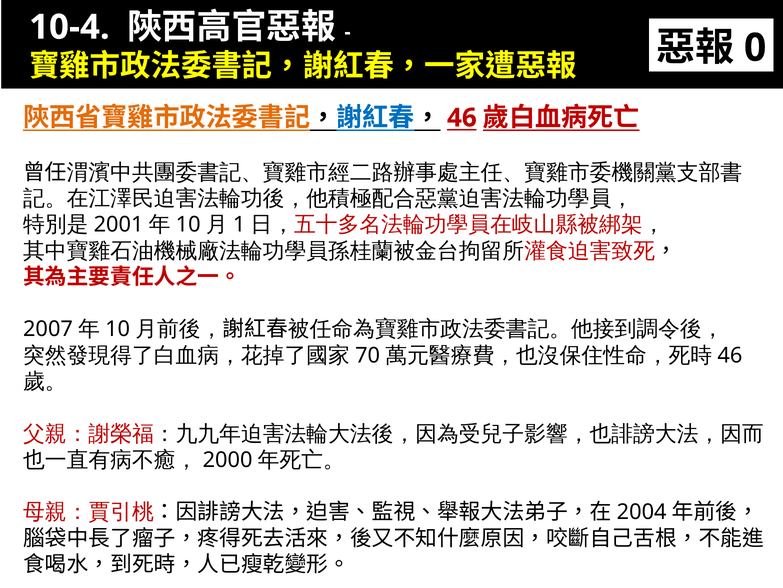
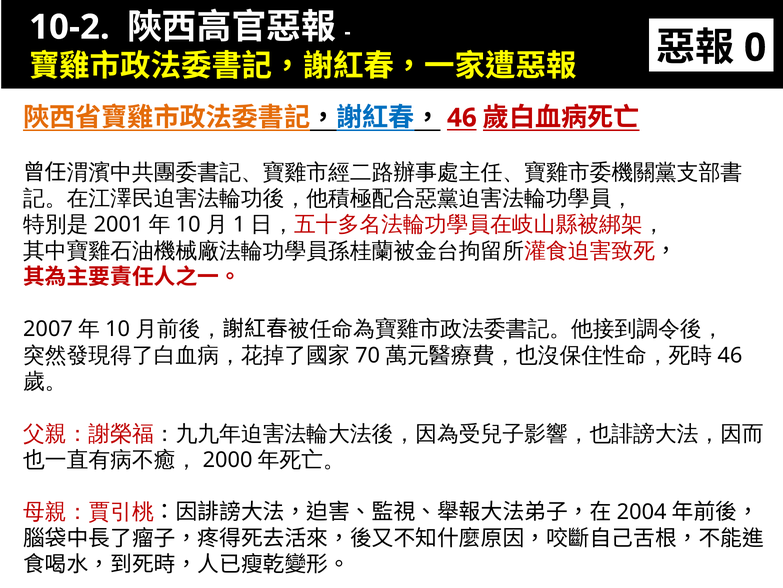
10-4: 10-4 -> 10-2
